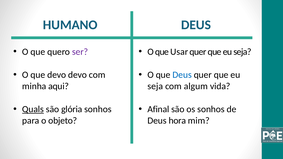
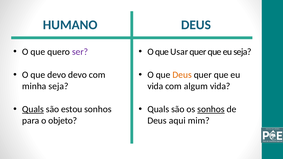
Deus at (182, 75) colour: blue -> orange
minha aqui: aqui -> seja
seja at (155, 86): seja -> vida
glória: glória -> estou
Afinal at (158, 109): Afinal -> Quals
sonhos at (211, 109) underline: none -> present
hora: hora -> aqui
